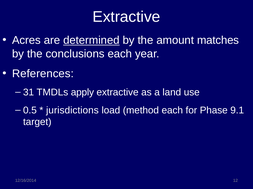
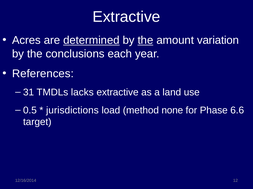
the at (145, 40) underline: none -> present
matches: matches -> variation
apply: apply -> lacks
method each: each -> none
9.1: 9.1 -> 6.6
